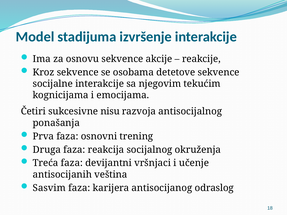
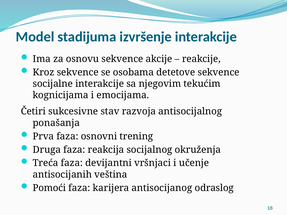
nisu: nisu -> stav
Sasvim: Sasvim -> Pomoći
